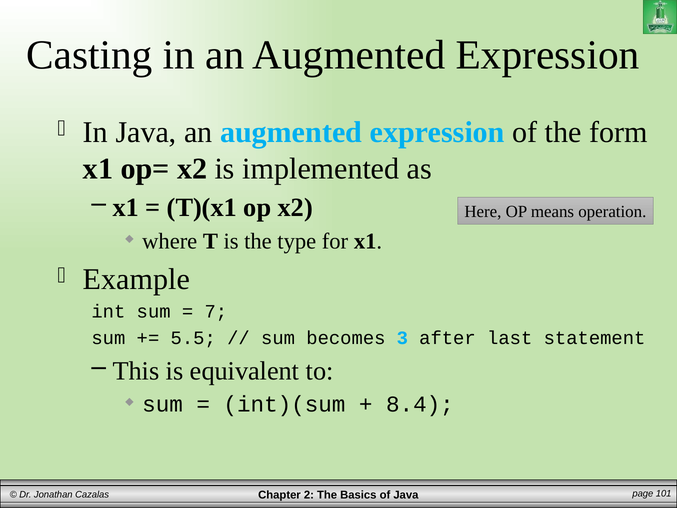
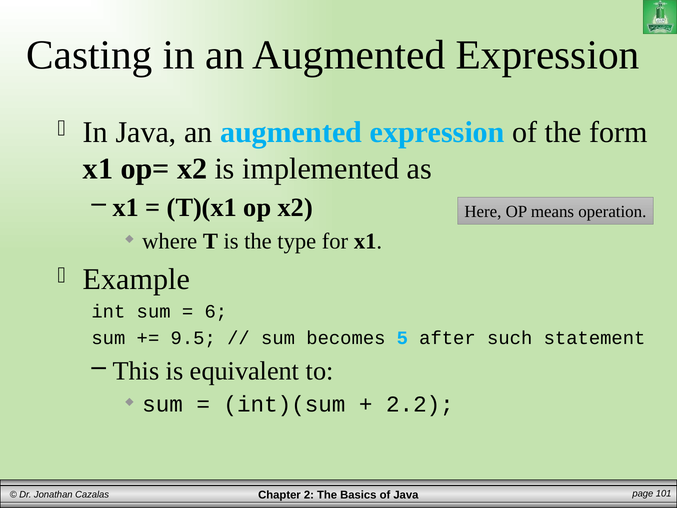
7: 7 -> 6
5.5: 5.5 -> 9.5
3: 3 -> 5
last: last -> such
8.4: 8.4 -> 2.2
